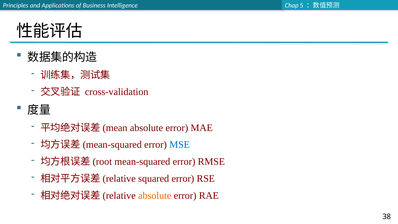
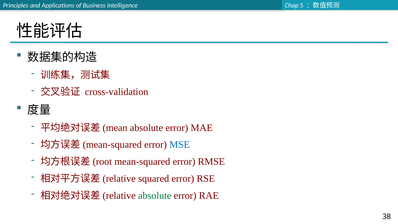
absolute at (155, 195) colour: orange -> green
